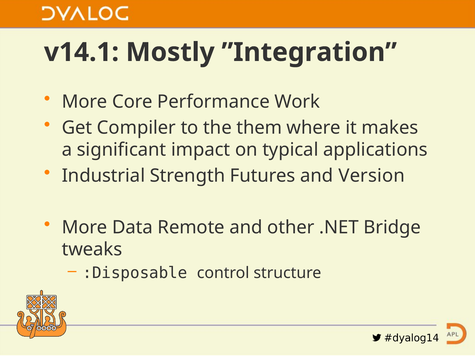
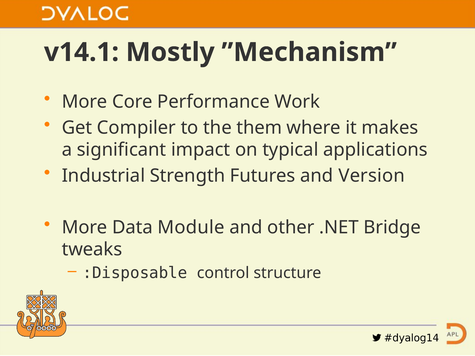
”Integration: ”Integration -> ”Mechanism
Remote: Remote -> Module
